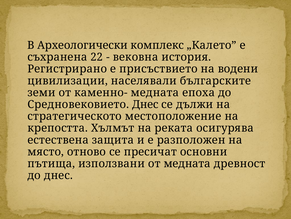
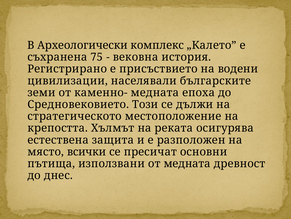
22: 22 -> 75
Средновековието Днес: Днес -> Този
отново: отново -> всички
